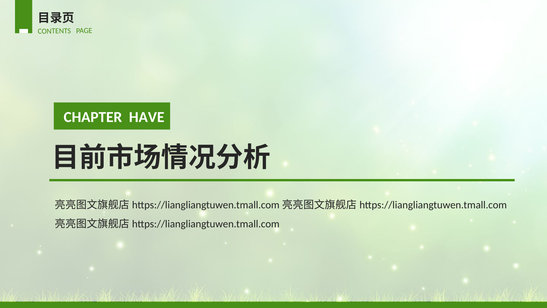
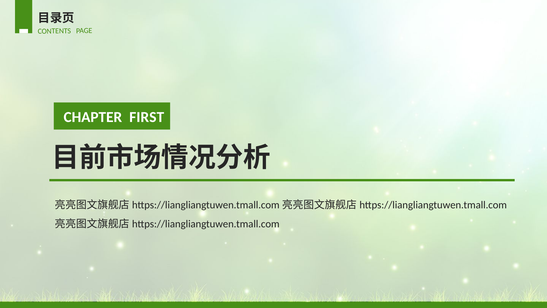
HAVE: HAVE -> FIRST
